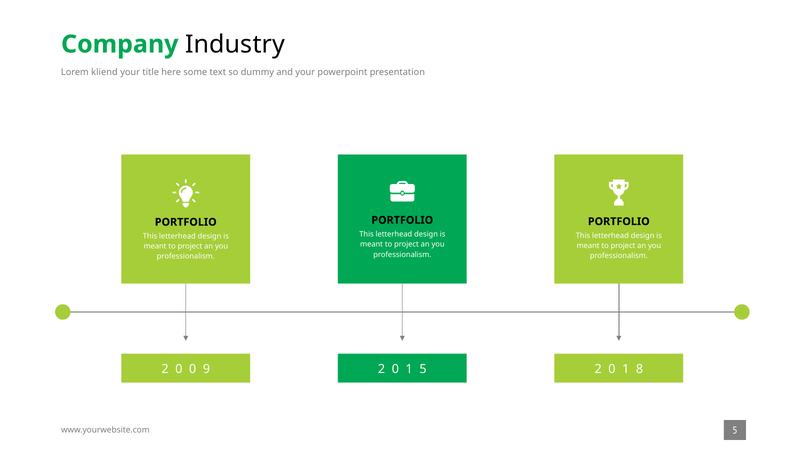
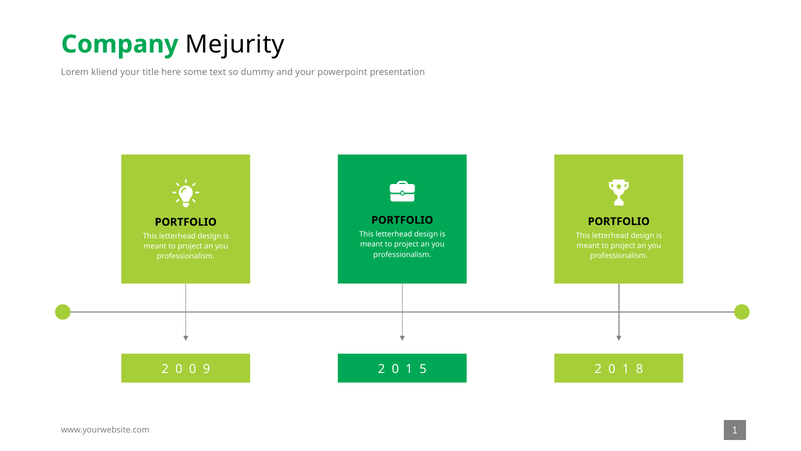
Industry: Industry -> Mejurity
www.yourwebsite.com 5: 5 -> 1
